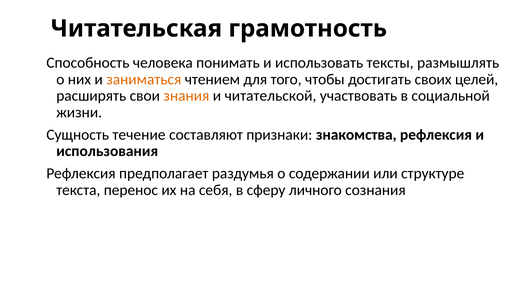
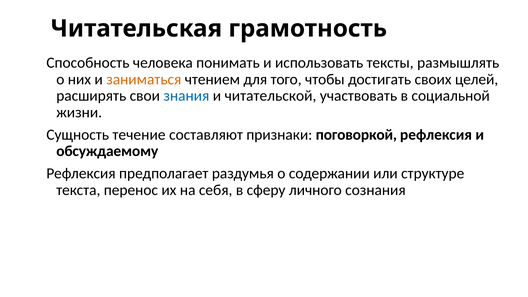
знания colour: orange -> blue
знакомства: знакомства -> поговоркой
использования: использования -> обсуждаемому
